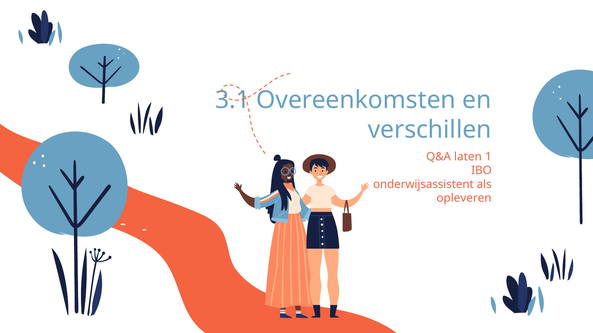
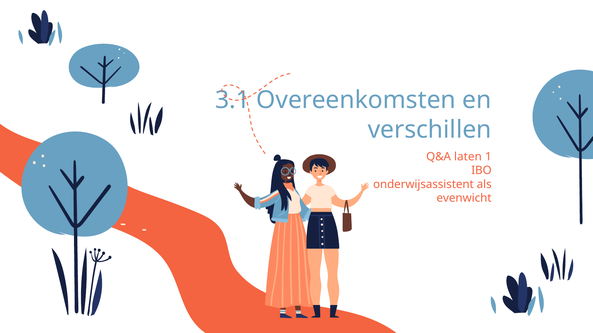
opleveren: opleveren -> evenwicht
